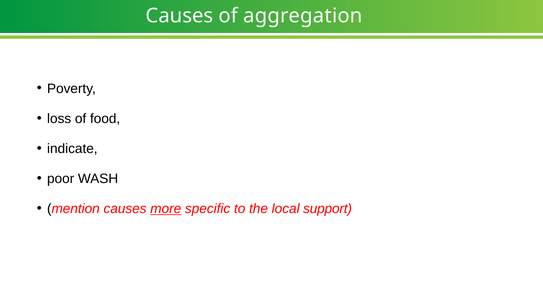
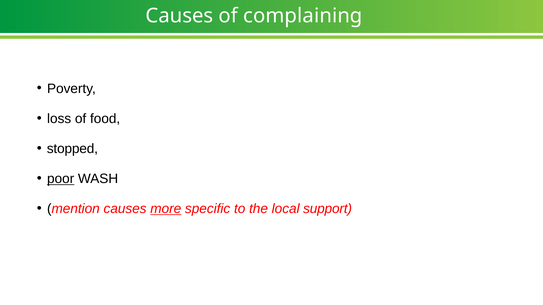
aggregation: aggregation -> complaining
indicate: indicate -> stopped
poor underline: none -> present
